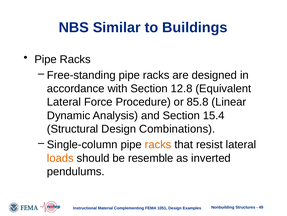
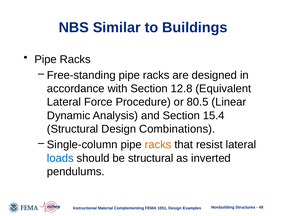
85.8: 85.8 -> 80.5
loads colour: orange -> blue
be resemble: resemble -> structural
